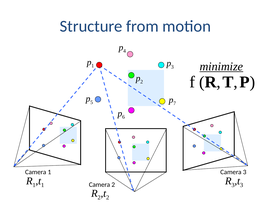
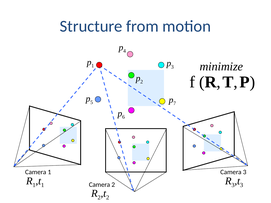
minimize underline: present -> none
